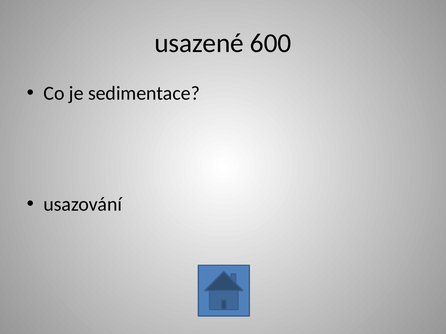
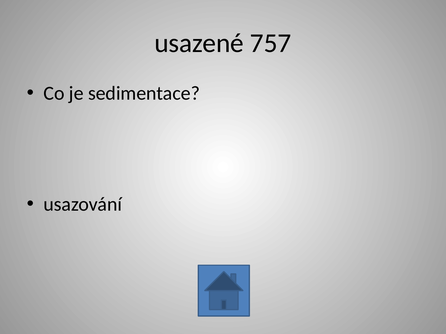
600: 600 -> 757
